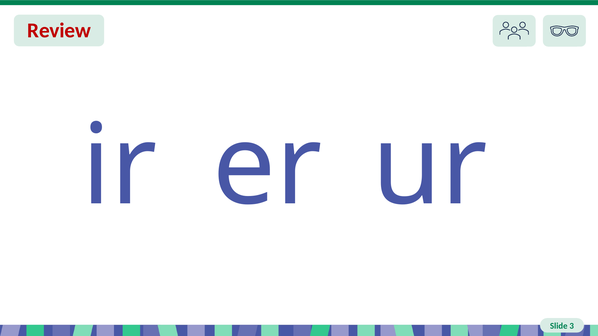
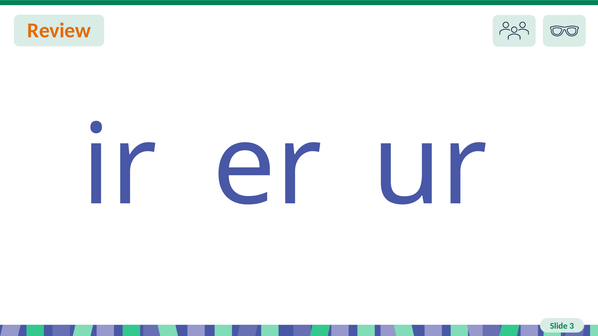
Review at (59, 30) colour: red -> orange
